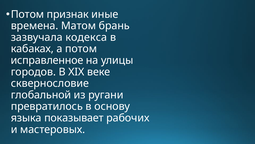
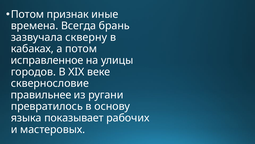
Матом: Матом -> Всегда
кодекса: кодекса -> скверну
глобальной: глобальной -> правильнее
